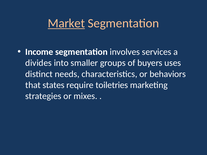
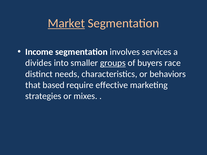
groups underline: none -> present
uses: uses -> race
states: states -> based
toiletries: toiletries -> effective
